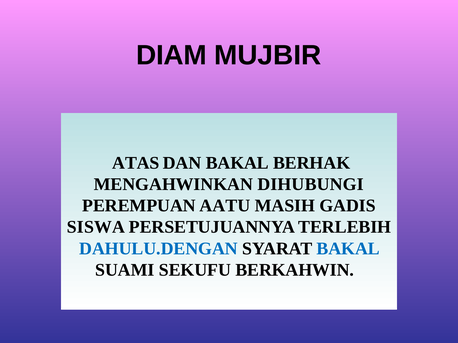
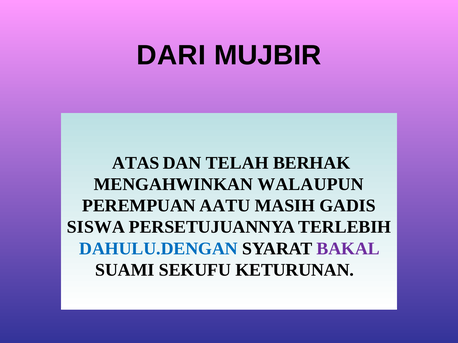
DIAM: DIAM -> DARI
DAN BAKAL: BAKAL -> TELAH
DIHUBUNGI: DIHUBUNGI -> WALAUPUN
BAKAL at (348, 249) colour: blue -> purple
BERKAHWIN: BERKAHWIN -> KETURUNAN
